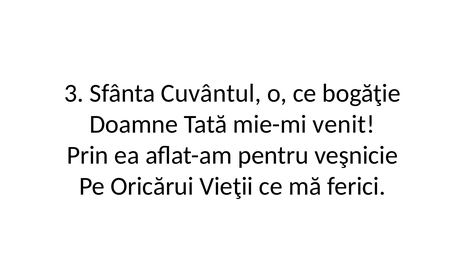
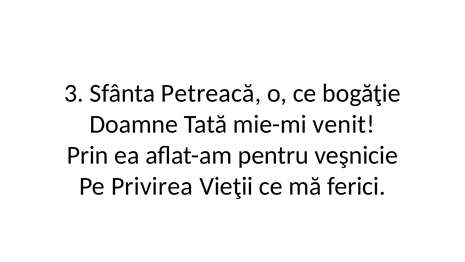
Cuvântul: Cuvântul -> Petreacă
Oricărui: Oricărui -> Privirea
